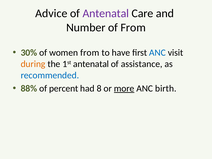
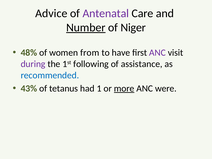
Number underline: none -> present
of From: From -> Niger
30%: 30% -> 48%
ANC at (157, 53) colour: blue -> purple
during colour: orange -> purple
1st antenatal: antenatal -> following
88%: 88% -> 43%
percent: percent -> tetanus
8: 8 -> 1
birth: birth -> were
